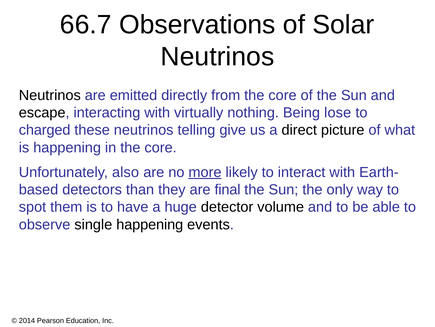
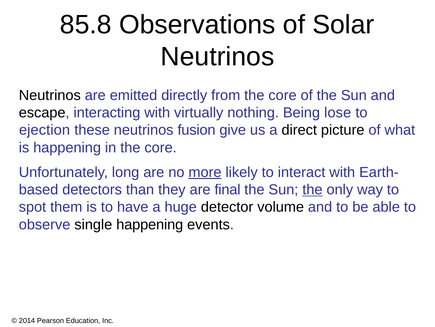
66.7: 66.7 -> 85.8
charged: charged -> ejection
telling: telling -> fusion
also: also -> long
the at (312, 189) underline: none -> present
